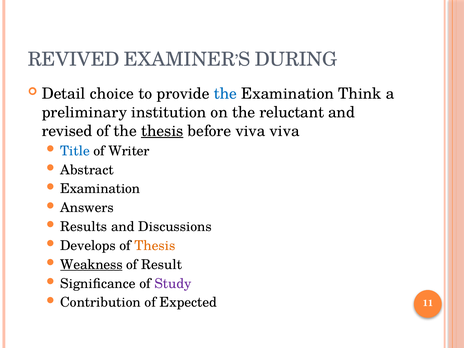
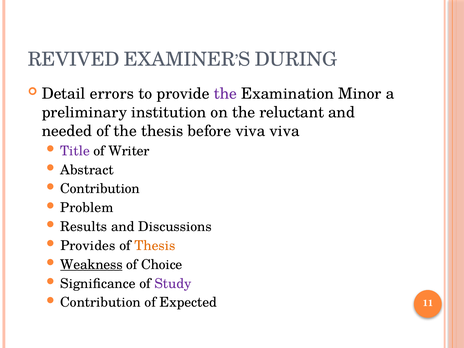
choice: choice -> errors
the at (225, 94) colour: blue -> purple
Think: Think -> Minor
revised: revised -> needed
thesis at (162, 131) underline: present -> none
Title colour: blue -> purple
Examination at (100, 189): Examination -> Contribution
Answers: Answers -> Problem
Develops: Develops -> Provides
Result: Result -> Choice
